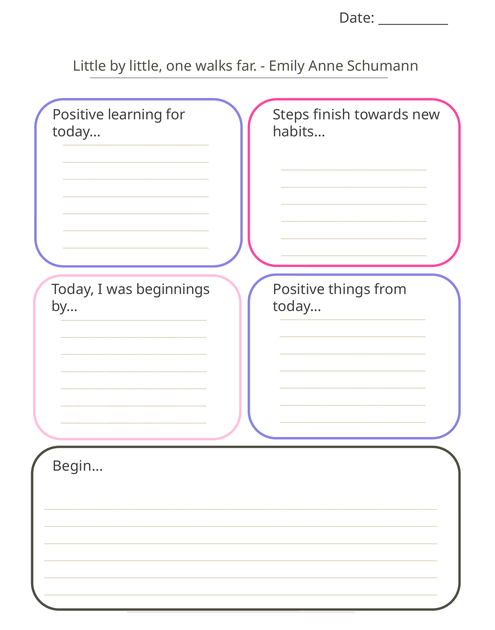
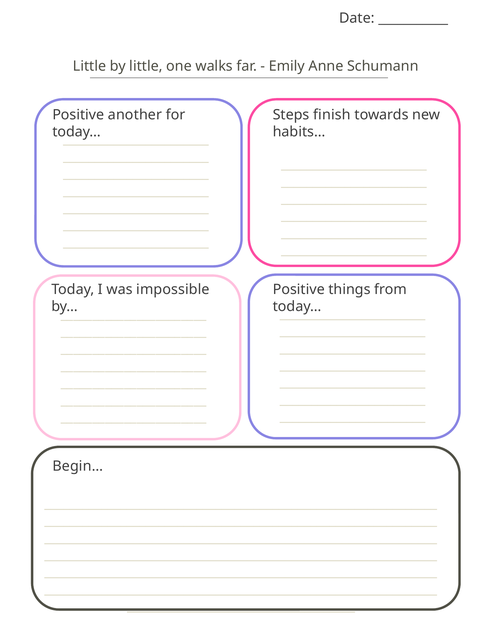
learning: learning -> another
beginnings: beginnings -> impossible
